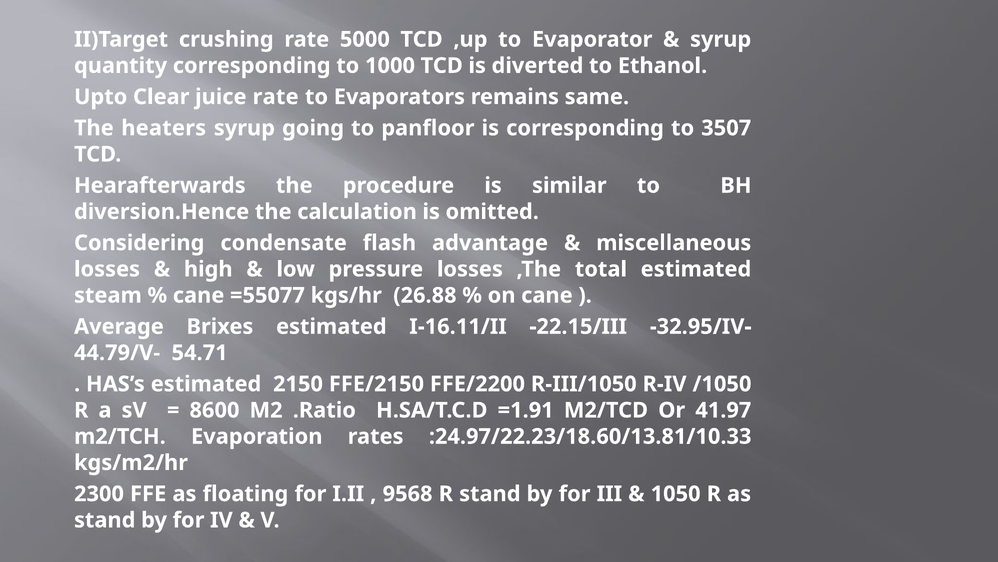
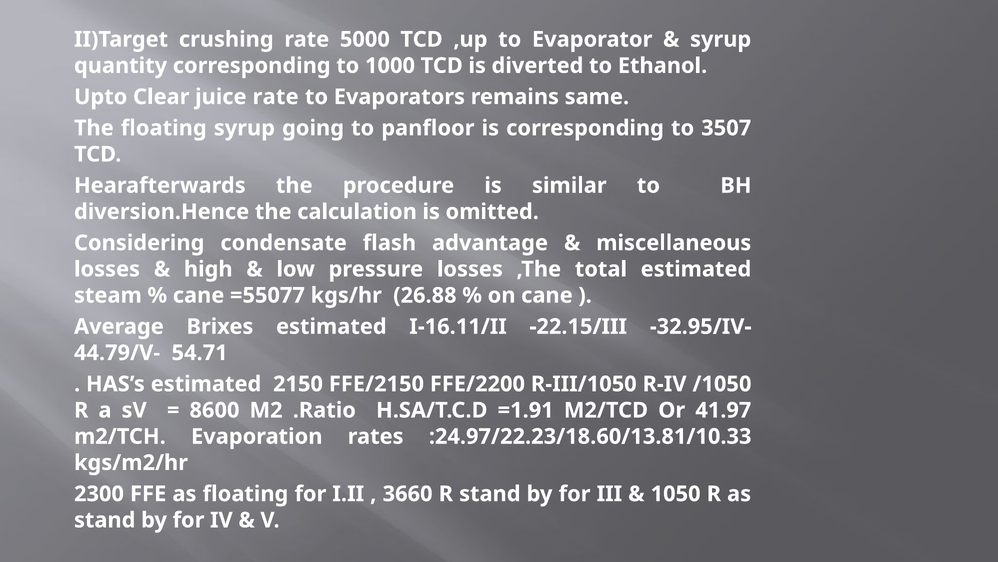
The heaters: heaters -> floating
9568: 9568 -> 3660
